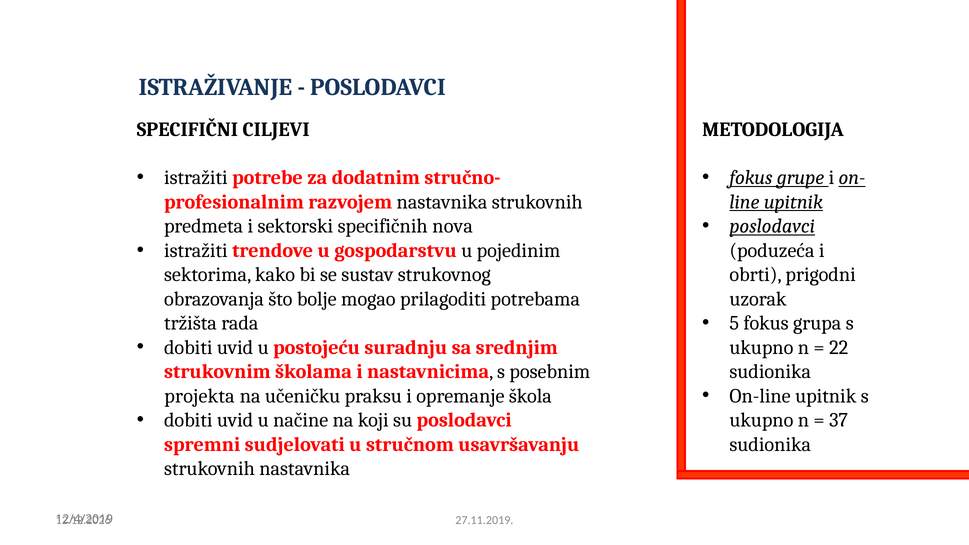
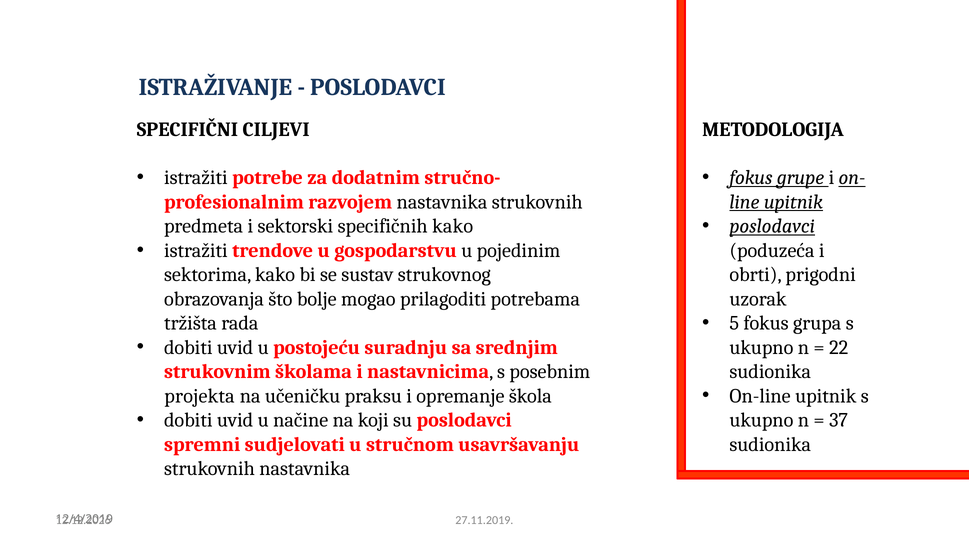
specifičnih nova: nova -> kako
